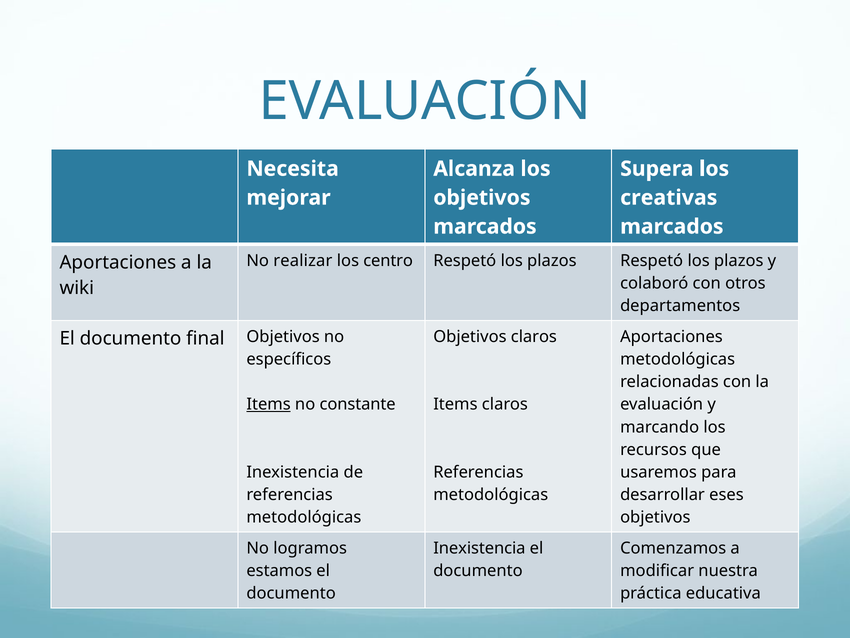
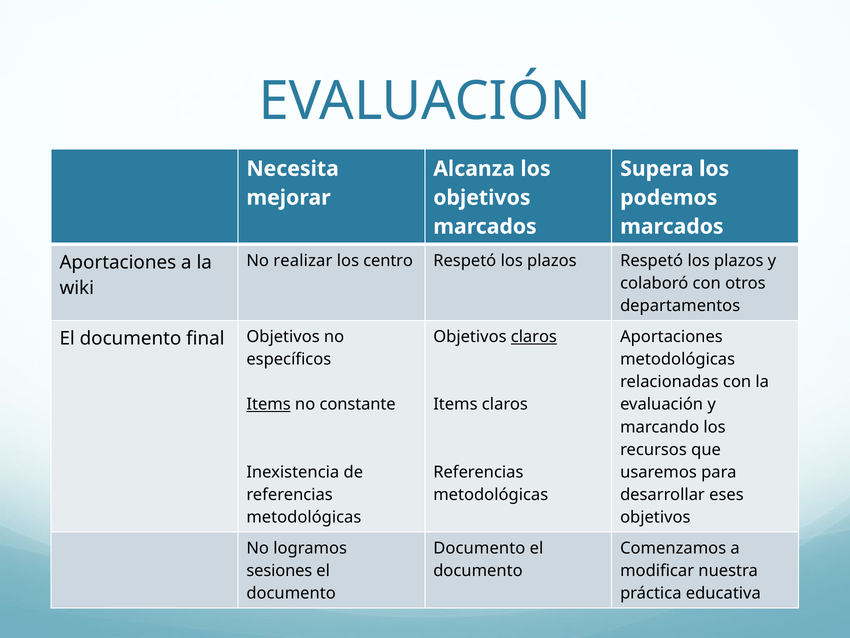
creativas: creativas -> podemos
claros at (534, 337) underline: none -> present
Inexistencia at (479, 548): Inexistencia -> Documento
estamos: estamos -> sesiones
